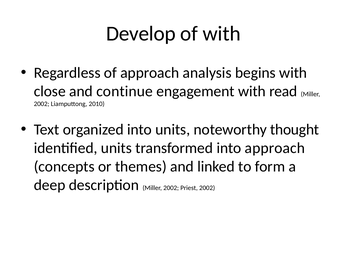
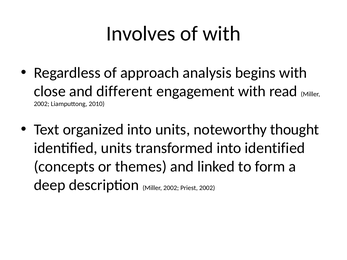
Develop: Develop -> Involves
continue: continue -> different
into approach: approach -> identified
